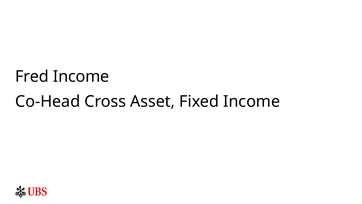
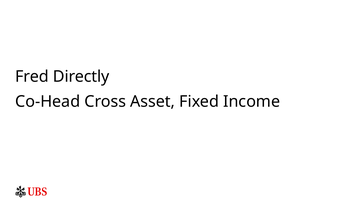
Fred Income: Income -> Directly
